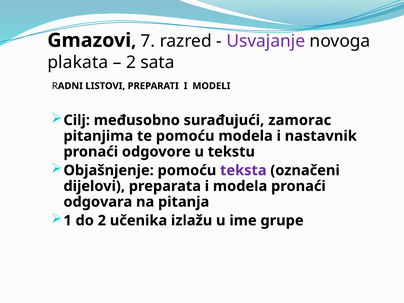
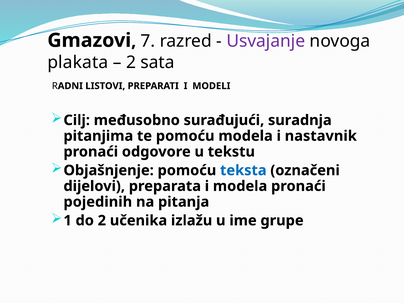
zamorac: zamorac -> suradnja
teksta colour: purple -> blue
odgovara: odgovara -> pojedinih
